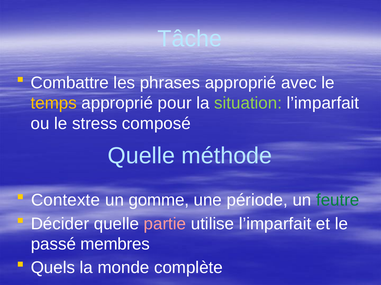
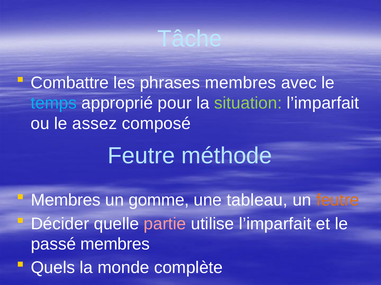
phrases approprié: approprié -> membres
temps colour: yellow -> light blue
stress: stress -> assez
Quelle at (141, 156): Quelle -> Feutre
Contexte at (66, 201): Contexte -> Membres
période: période -> tableau
feutre at (338, 201) colour: green -> orange
